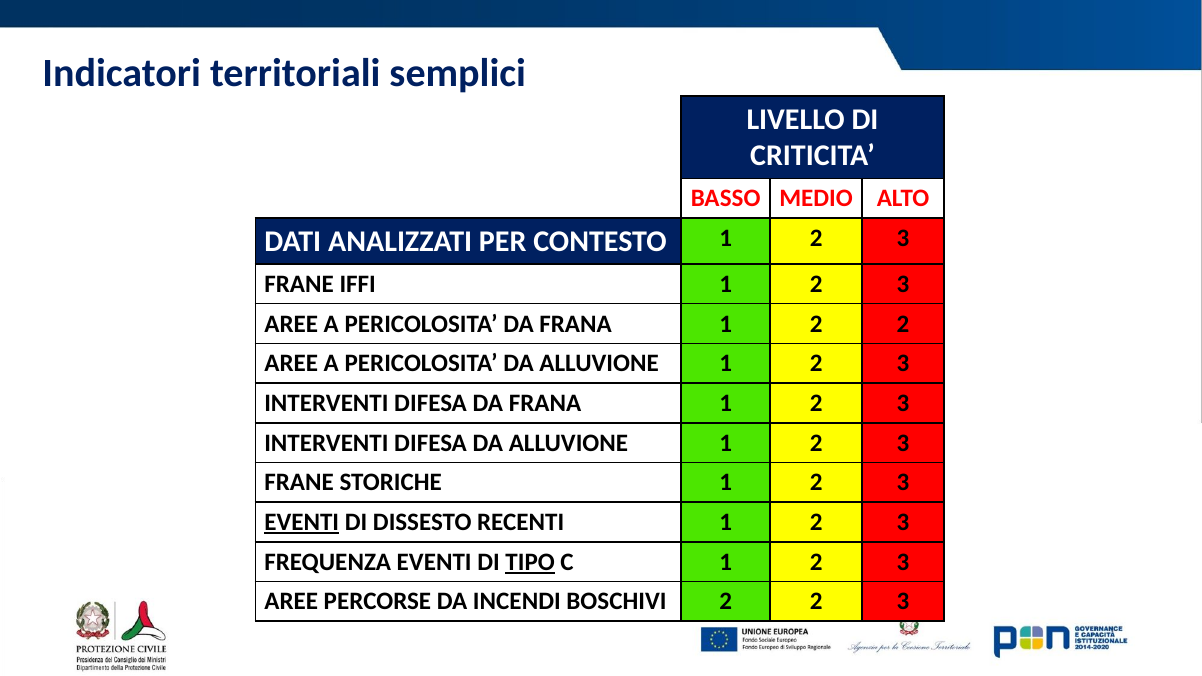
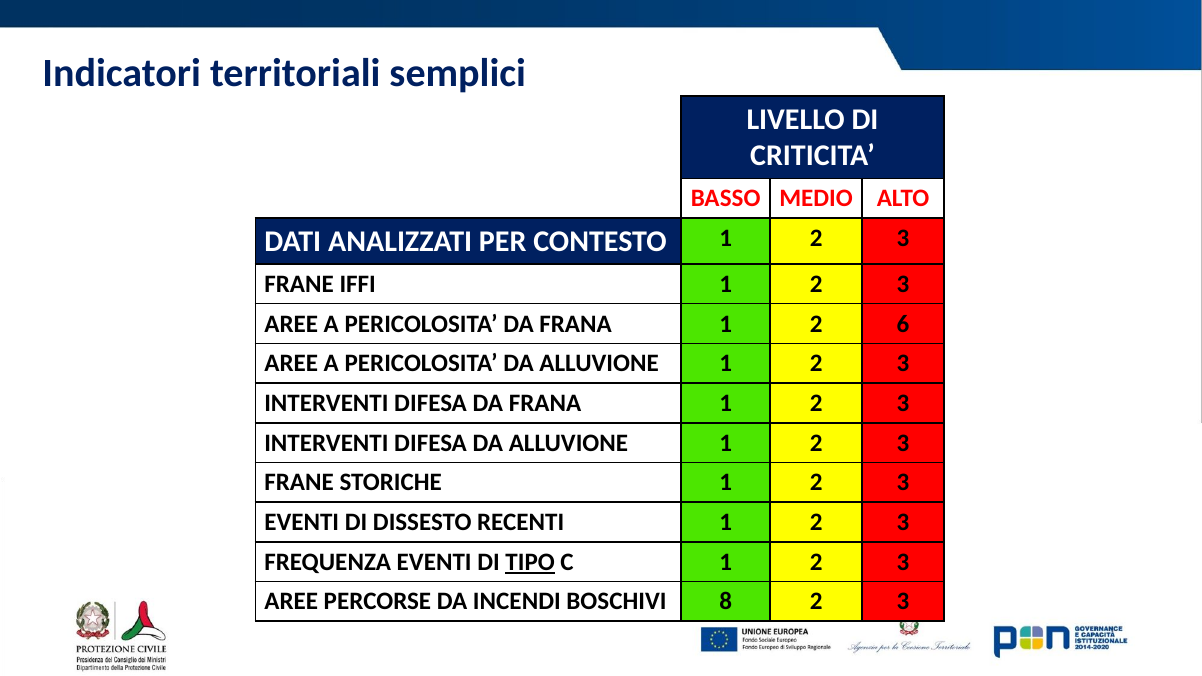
1 2 2: 2 -> 6
EVENTI at (302, 522) underline: present -> none
BOSCHIVI 2: 2 -> 8
